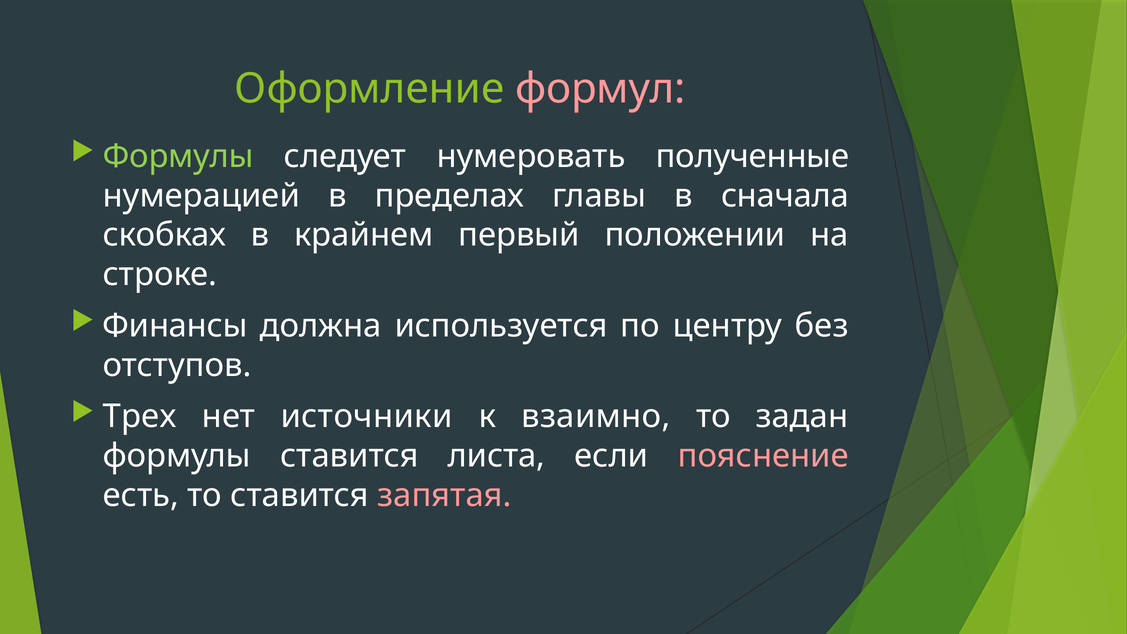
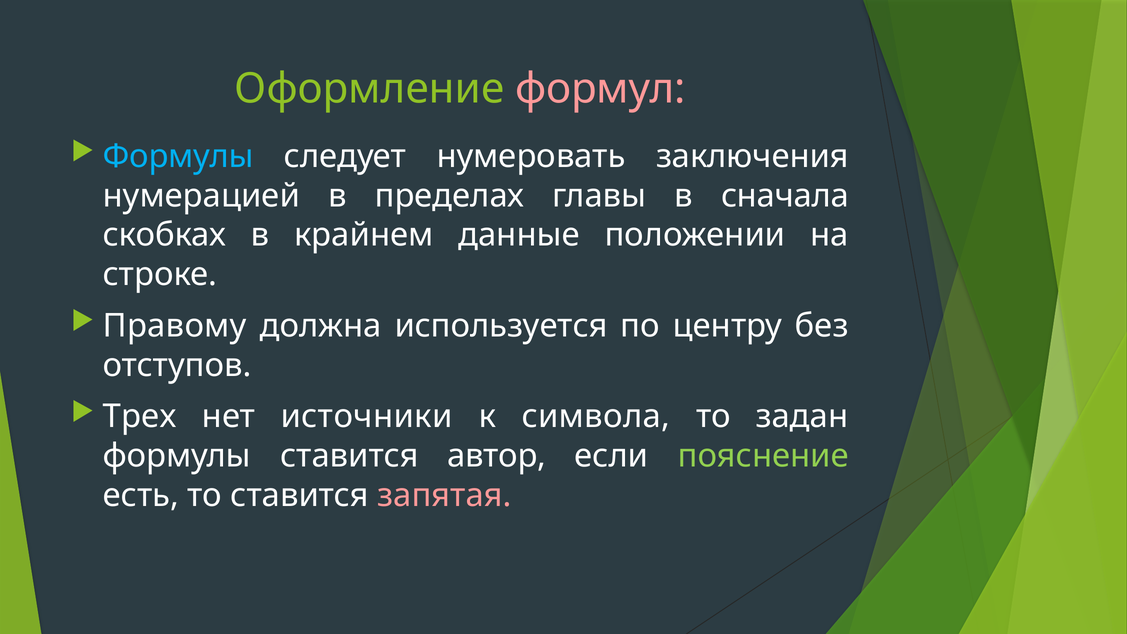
Формулы at (178, 156) colour: light green -> light blue
полученные: полученные -> заключения
первый: первый -> данные
Финансы: Финансы -> Правому
взаимно: взаимно -> символа
листа: листа -> автор
пояснение colour: pink -> light green
